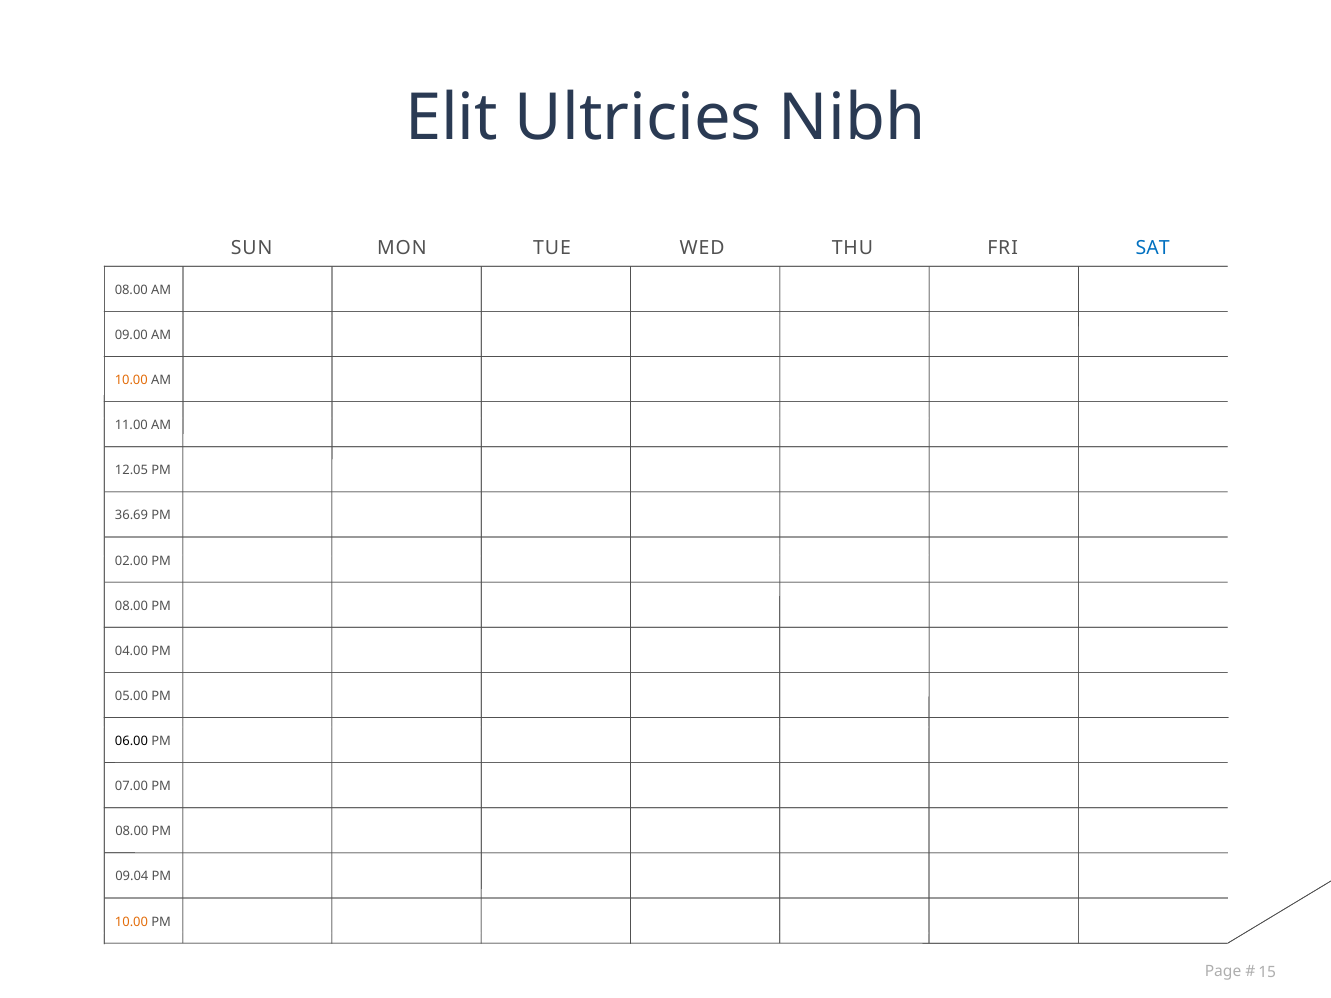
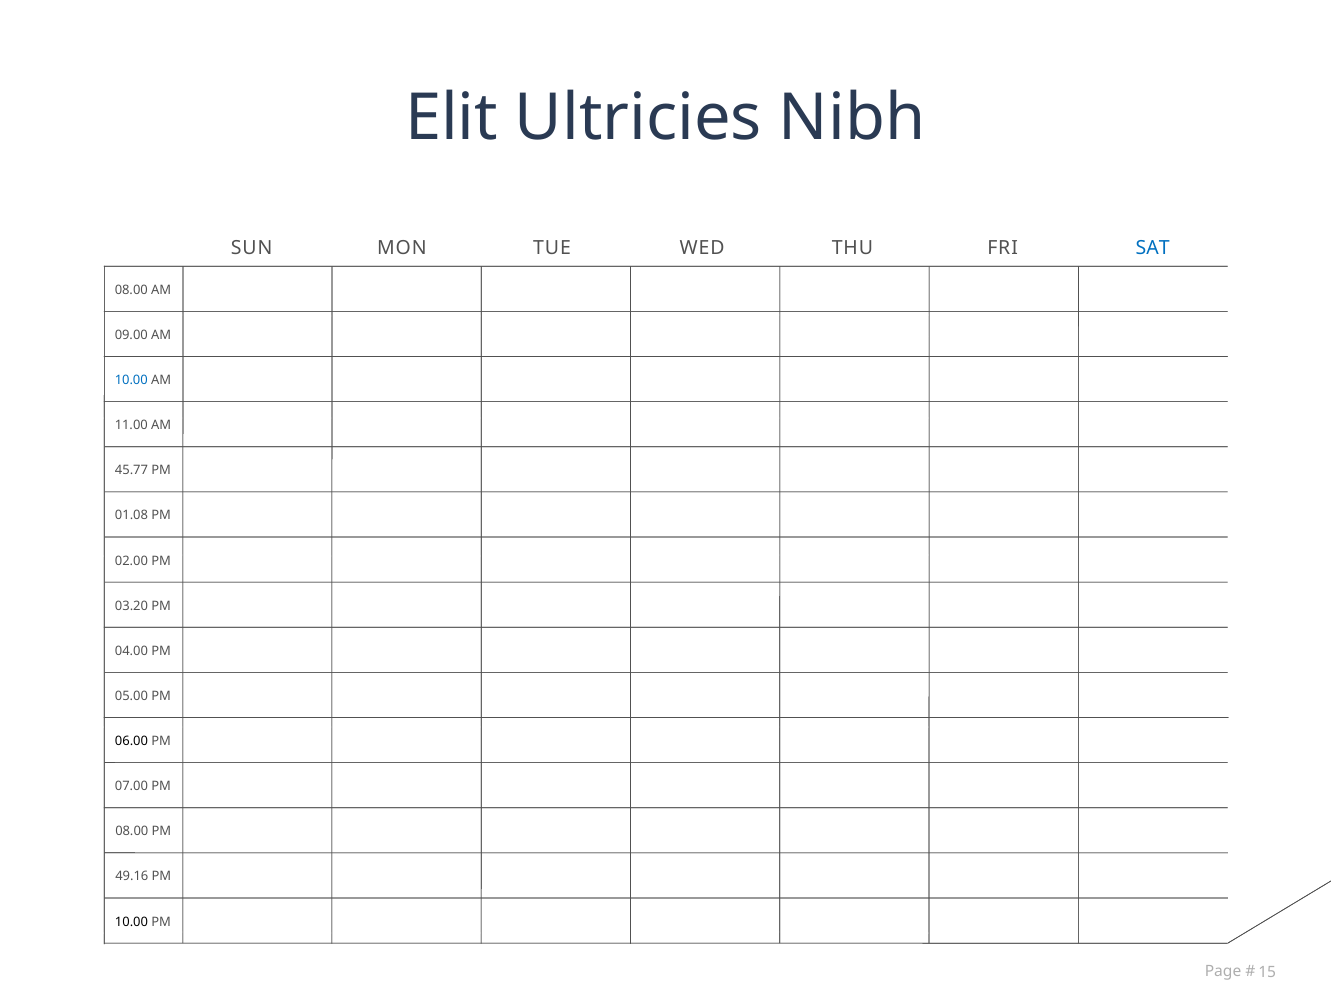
10.00 at (131, 380) colour: orange -> blue
12.05: 12.05 -> 45.77
36.69: 36.69 -> 01.08
08.00 at (132, 606): 08.00 -> 03.20
09.04: 09.04 -> 49.16
10.00 at (132, 922) colour: orange -> black
